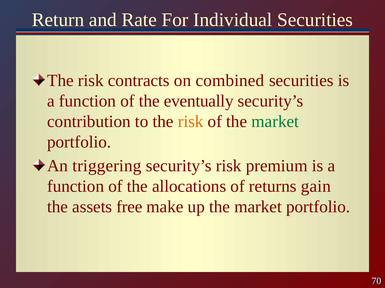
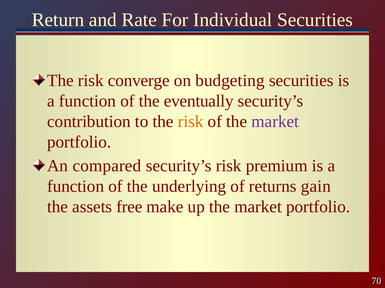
contracts: contracts -> converge
combined: combined -> budgeting
market at (275, 122) colour: green -> purple
triggering: triggering -> compared
allocations: allocations -> underlying
